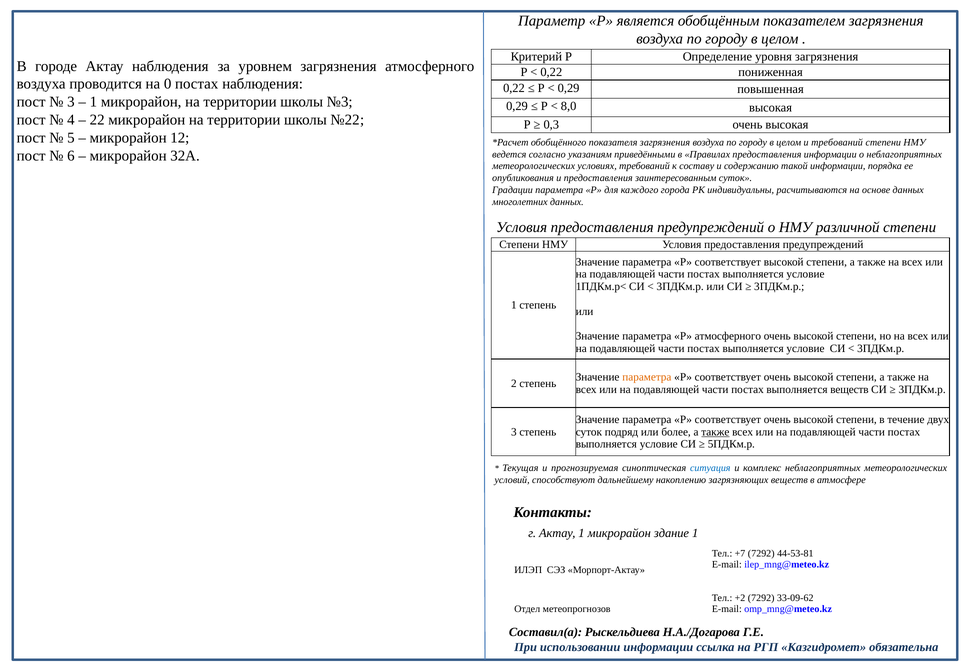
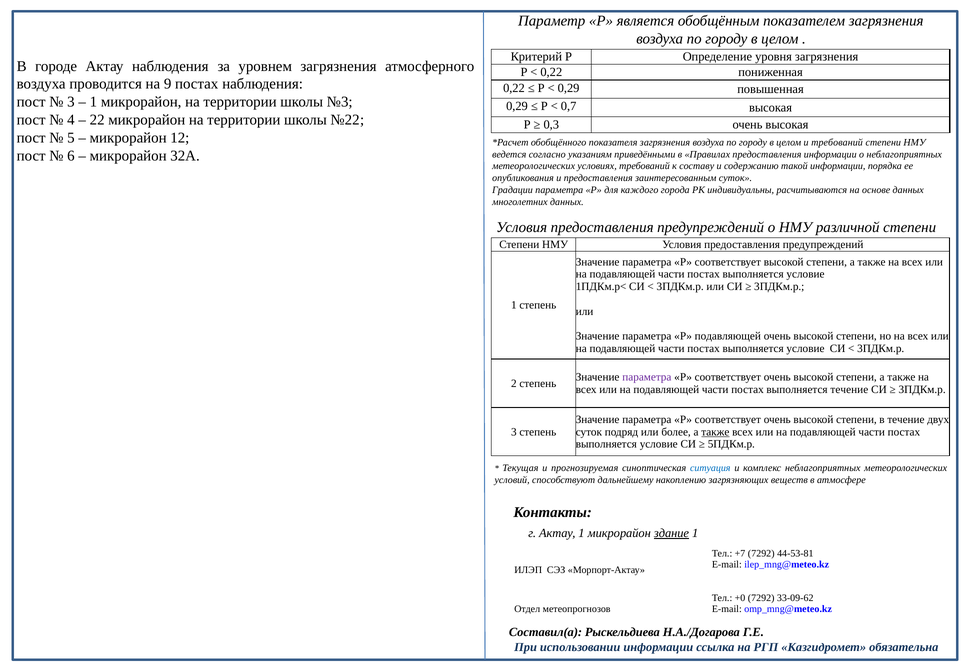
0: 0 -> 9
8,0: 8,0 -> 0,7
Р атмосферного: атмосферного -> подавляющей
параметра at (647, 377) colour: orange -> purple
выполняется веществ: веществ -> течение
здание underline: none -> present
+2: +2 -> +0
